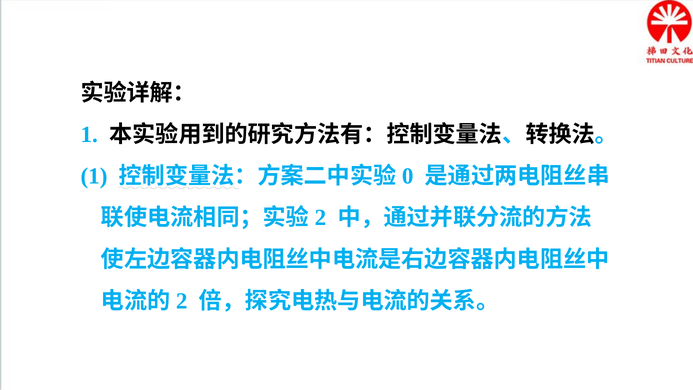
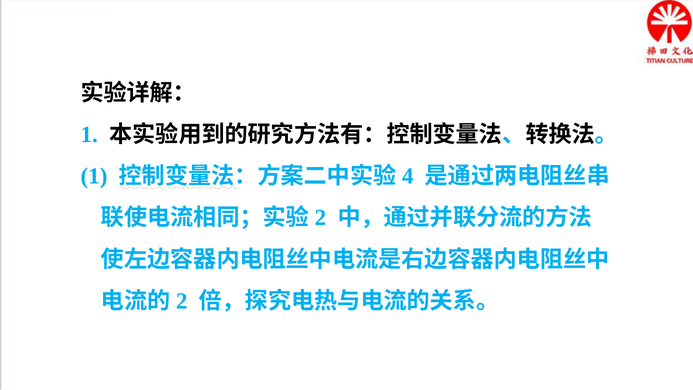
0: 0 -> 4
